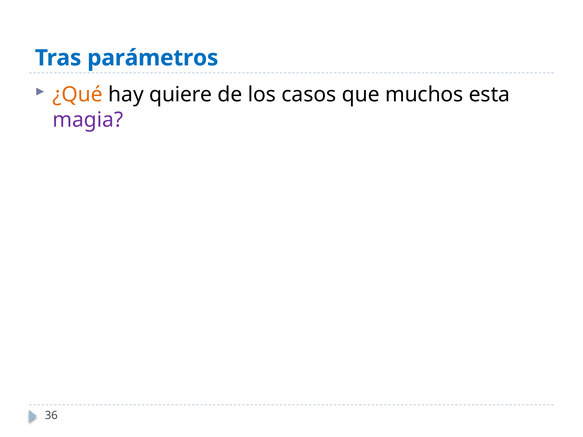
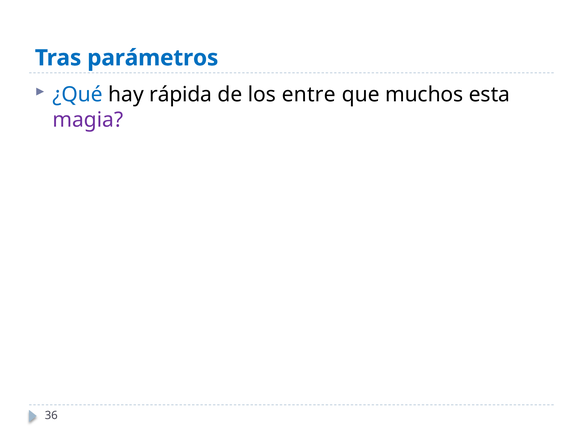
¿Qué colour: orange -> blue
quiere: quiere -> rápida
casos: casos -> entre
